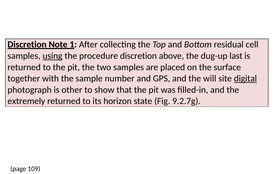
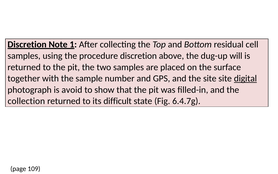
using underline: present -> none
last: last -> will
the will: will -> site
other: other -> avoid
extremely: extremely -> collection
horizon: horizon -> difficult
9.2.7g: 9.2.7g -> 6.4.7g
